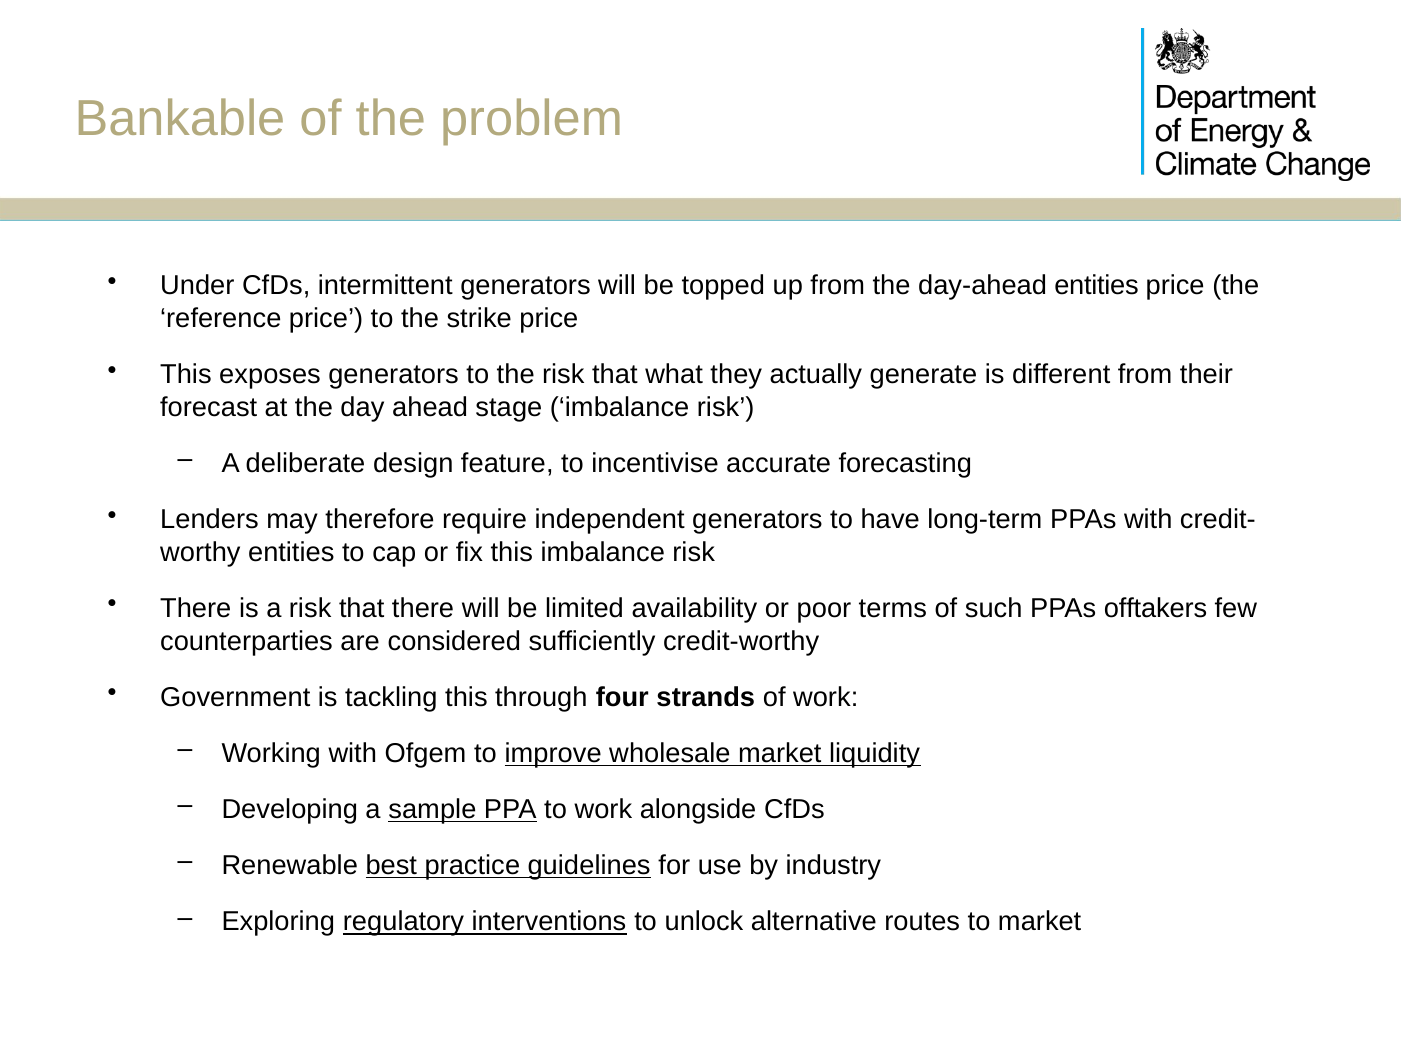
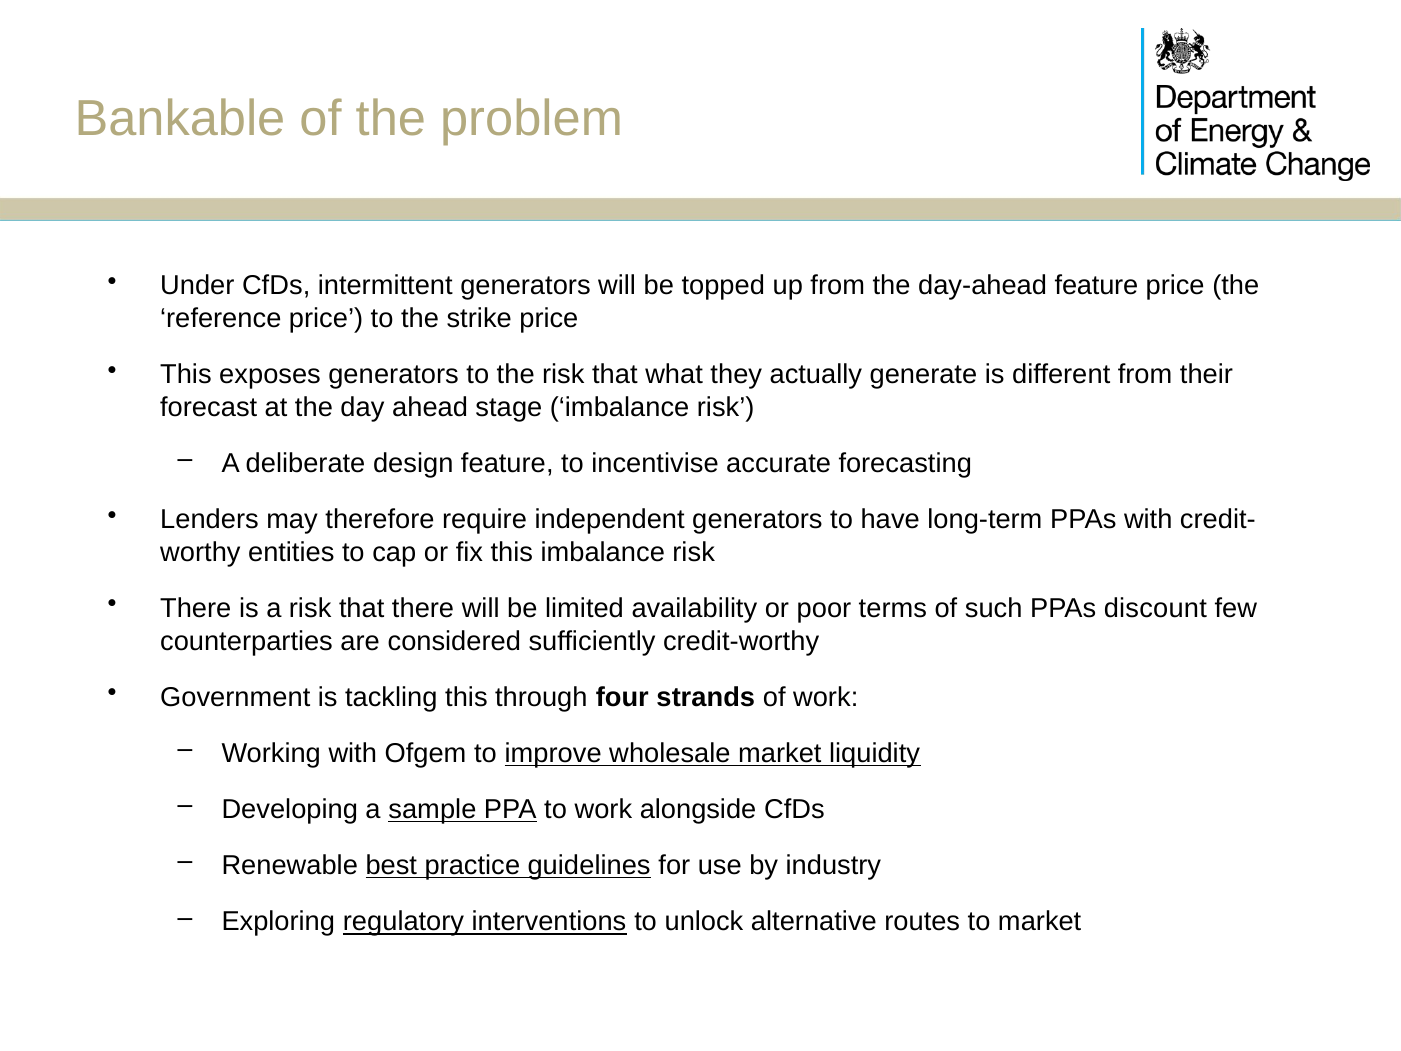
day-ahead entities: entities -> feature
offtakers: offtakers -> discount
